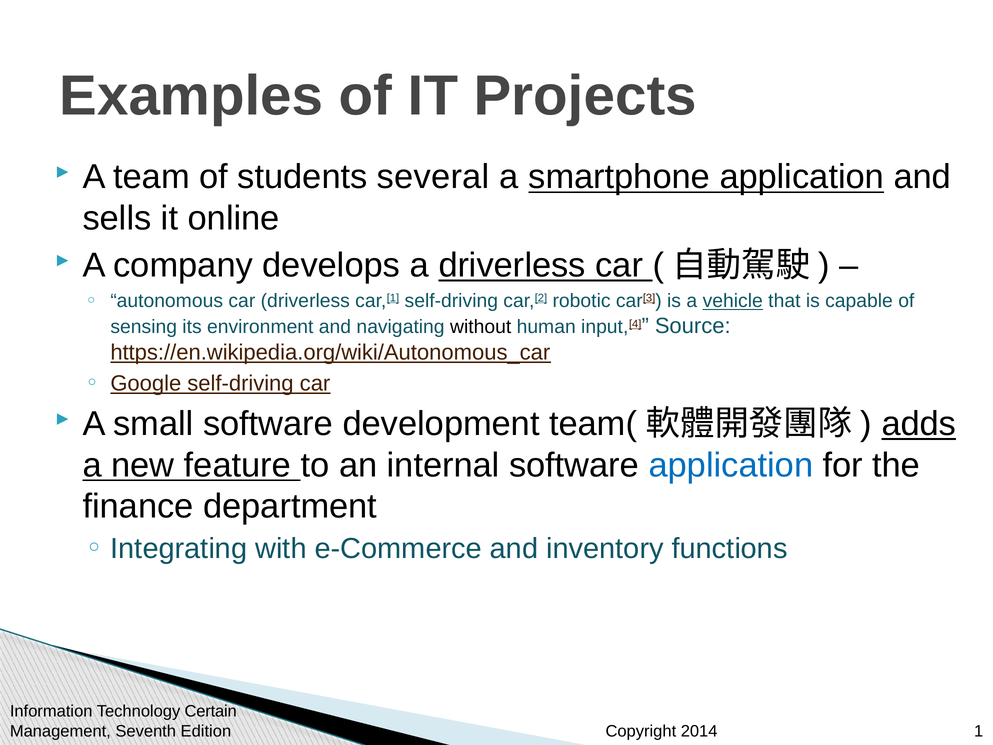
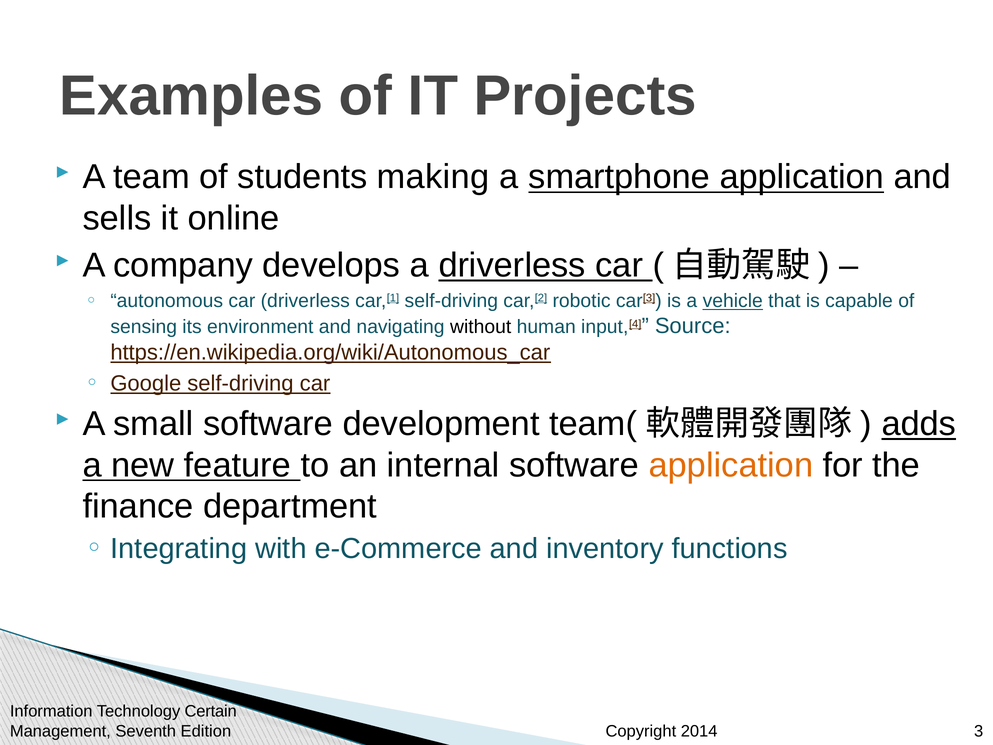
several: several -> making
application at (731, 465) colour: blue -> orange
1: 1 -> 3
